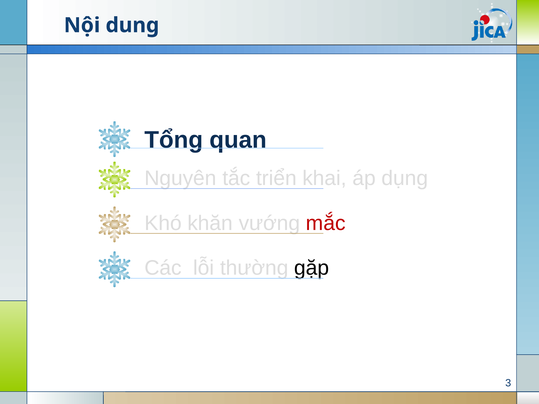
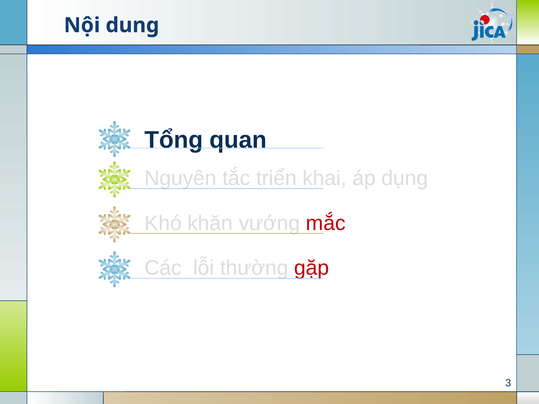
gặp colour: black -> red
